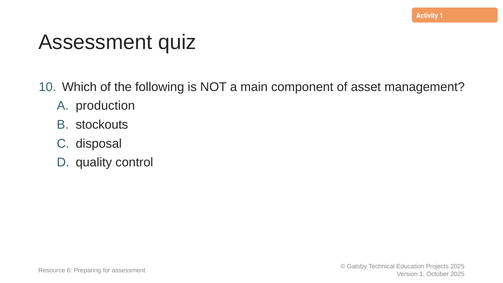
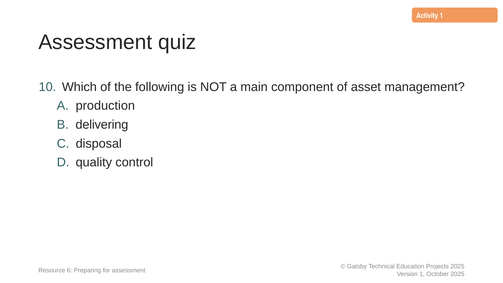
stockouts: stockouts -> delivering
